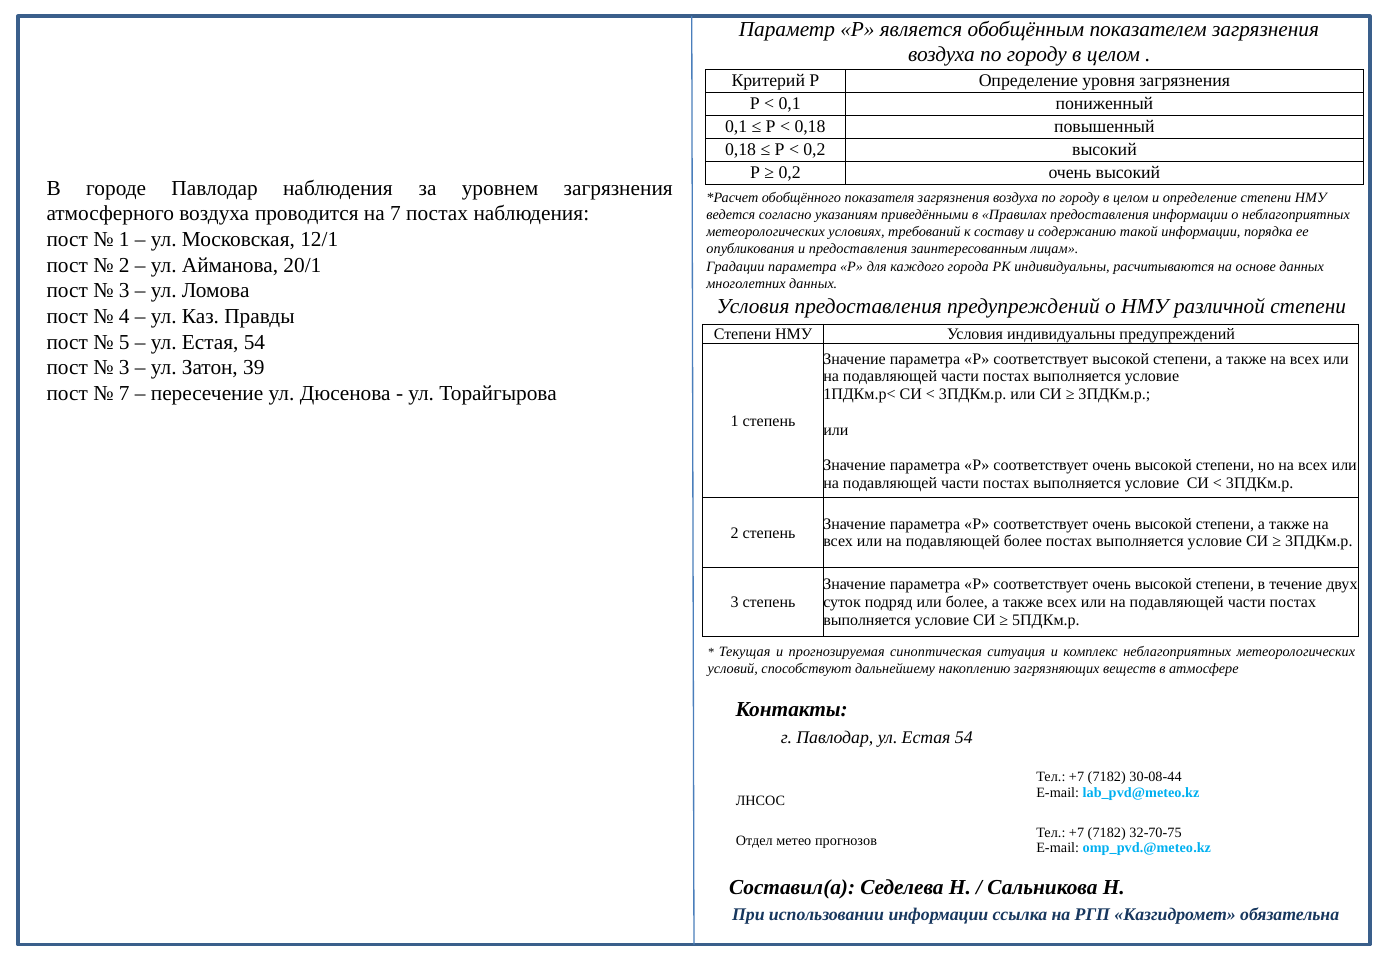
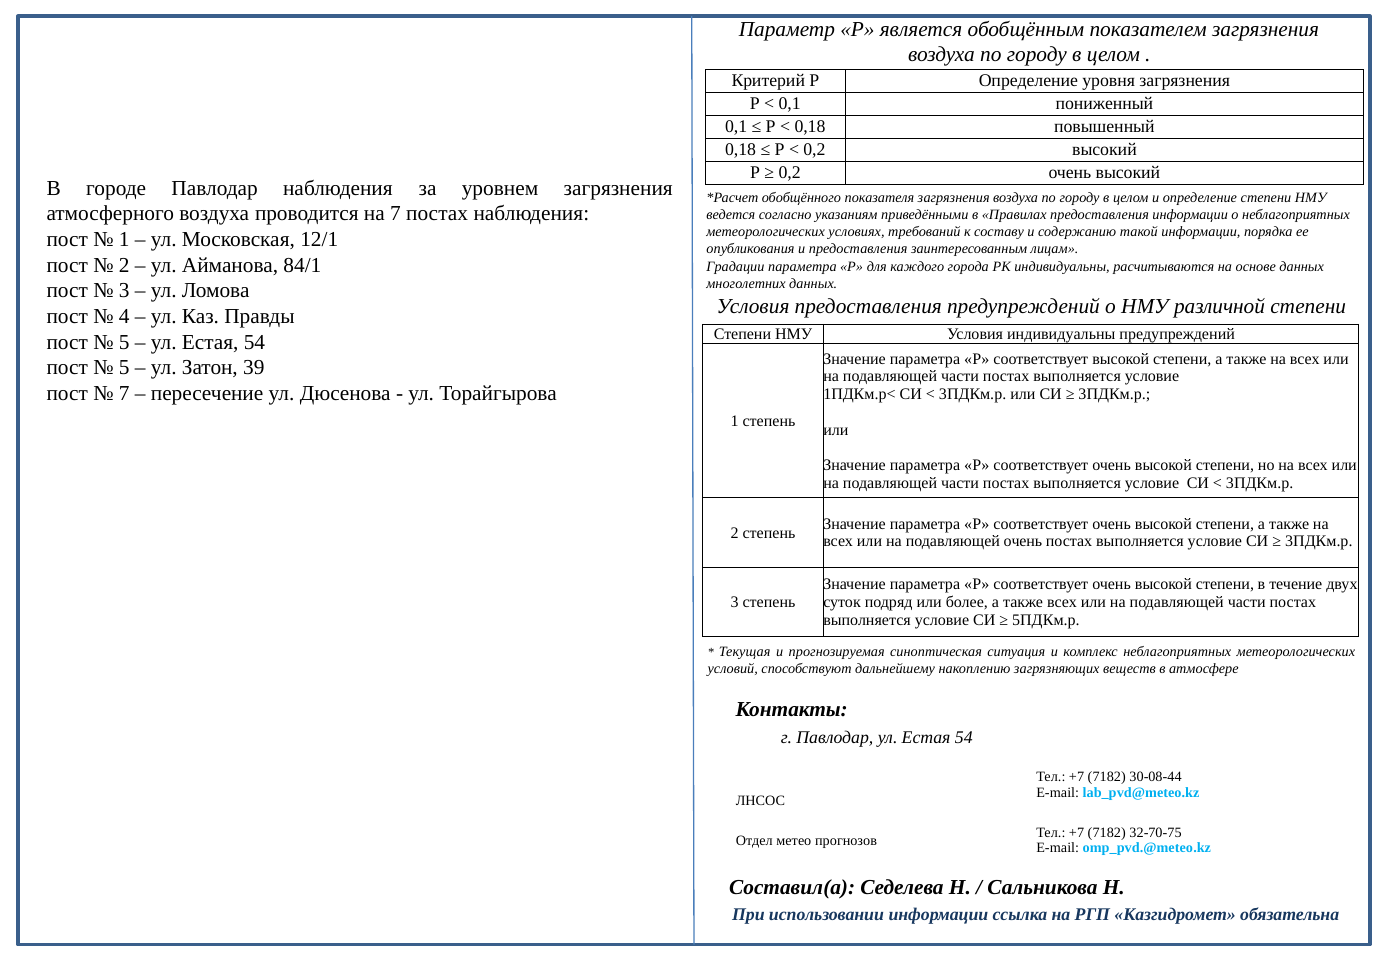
20/1: 20/1 -> 84/1
3 at (124, 368): 3 -> 5
подавляющей более: более -> очень
